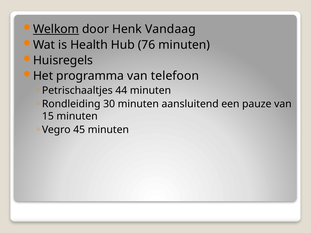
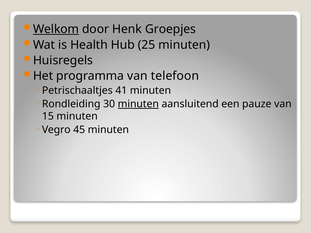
Vandaag: Vandaag -> Groepjes
76: 76 -> 25
44: 44 -> 41
minuten at (138, 104) underline: none -> present
